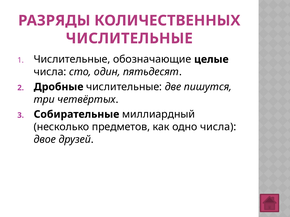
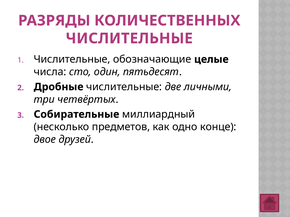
пишутся: пишутся -> личными
одно числа: числа -> конце
